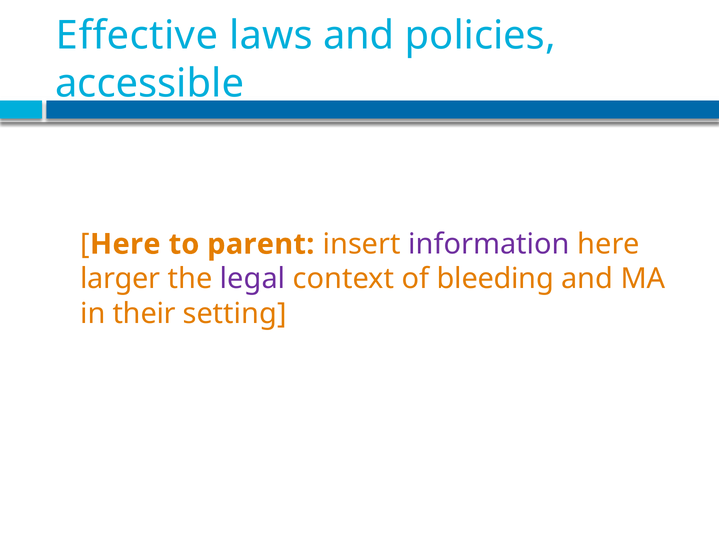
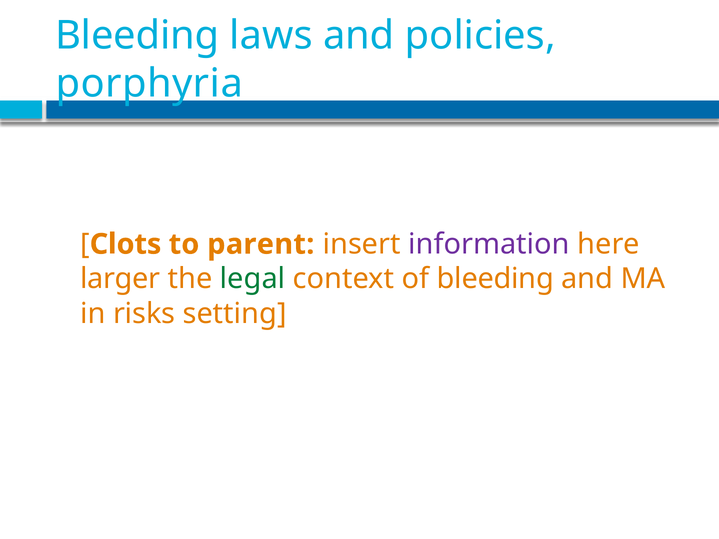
Effective at (137, 36): Effective -> Bleeding
accessible: accessible -> porphyria
Here at (125, 244): Here -> Clots
legal colour: purple -> green
their: their -> risks
